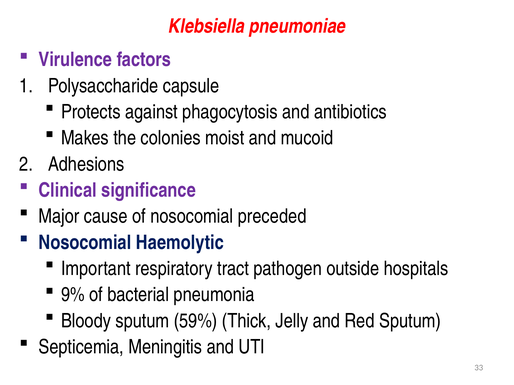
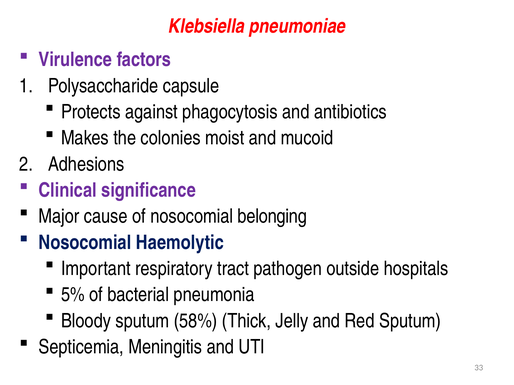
preceded: preceded -> belonging
9%: 9% -> 5%
59%: 59% -> 58%
